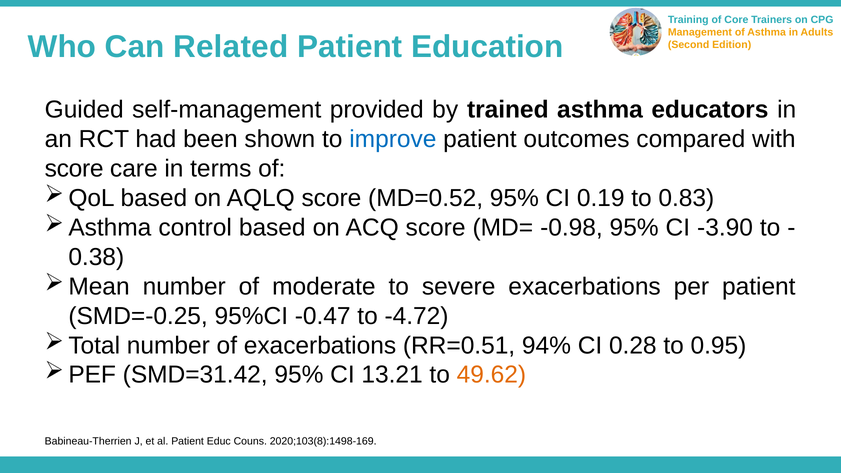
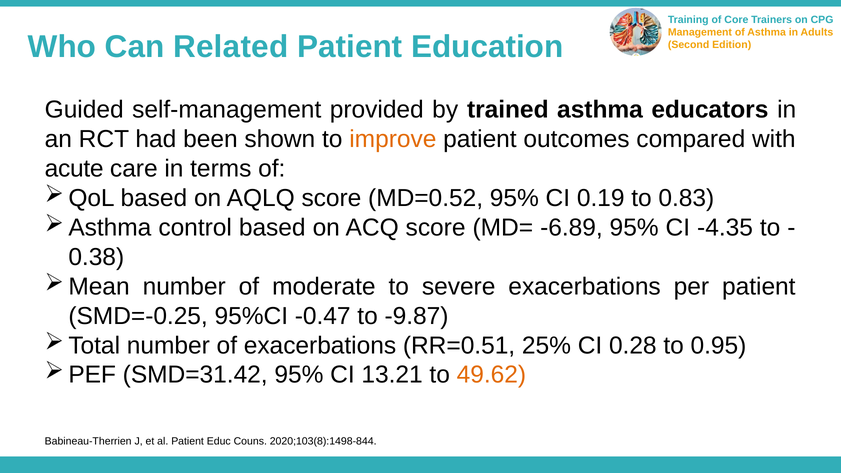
improve colour: blue -> orange
score at (74, 169): score -> acute
-0.98: -0.98 -> -6.89
-3.90: -3.90 -> -4.35
-4.72: -4.72 -> -9.87
94%: 94% -> 25%
2020;103(8):1498-169: 2020;103(8):1498-169 -> 2020;103(8):1498-844
